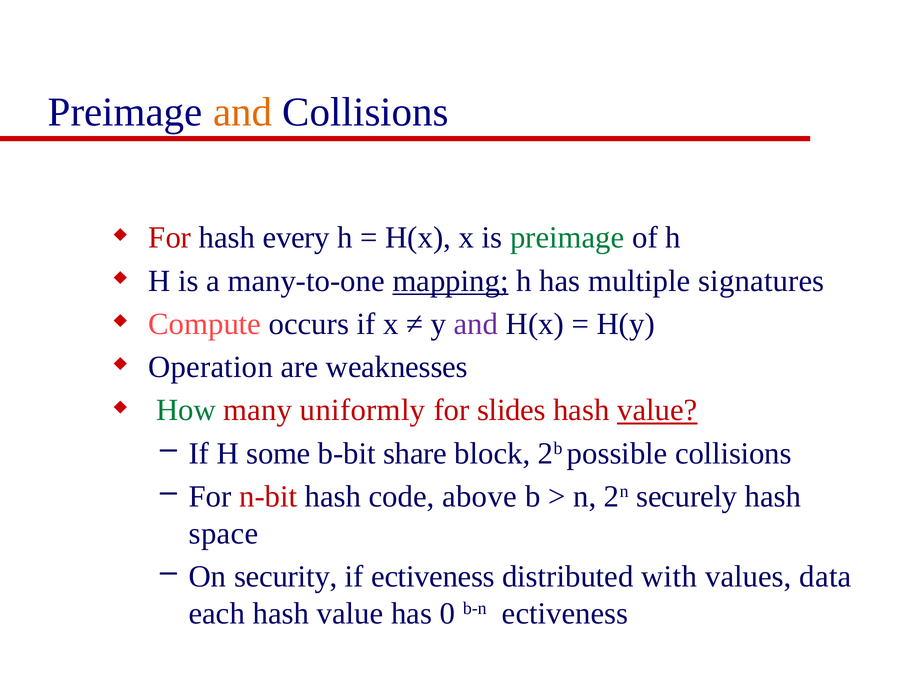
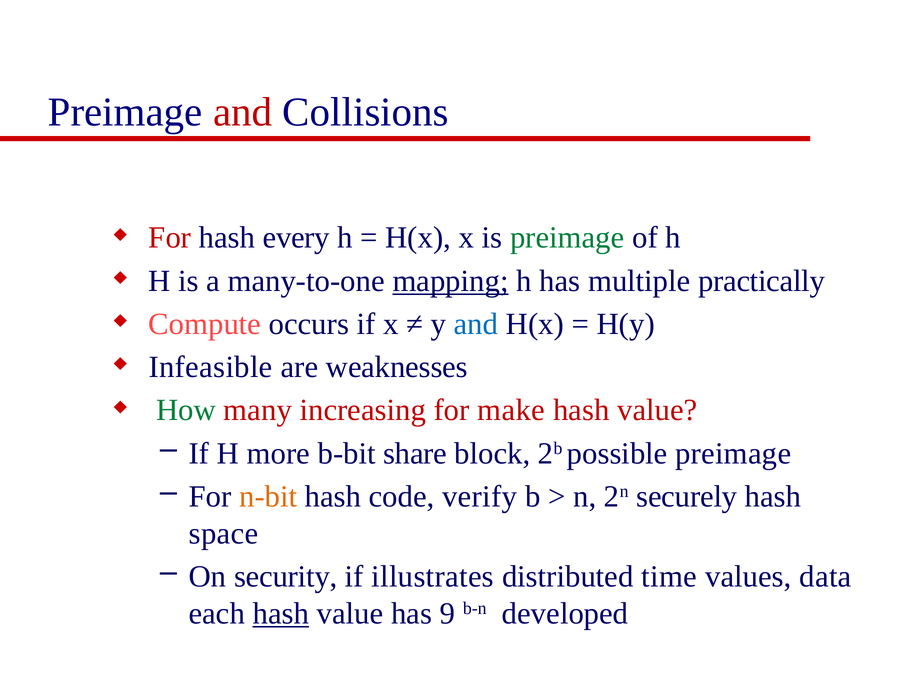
and at (243, 112) colour: orange -> red
signatures: signatures -> practically
and at (476, 324) colour: purple -> blue
Operation: Operation -> Infeasible
uniformly: uniformly -> increasing
slides: slides -> make
value at (657, 410) underline: present -> none
some: some -> more
possible collisions: collisions -> preimage
n-bit colour: red -> orange
above: above -> verify
if ectiveness: ectiveness -> illustrates
with: with -> time
hash at (281, 613) underline: none -> present
0: 0 -> 9
b-n ectiveness: ectiveness -> developed
